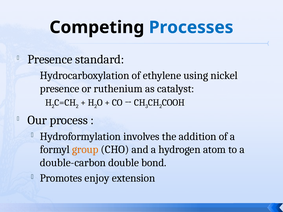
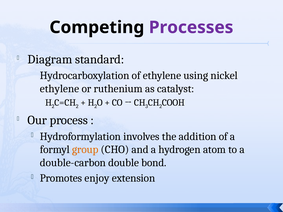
Processes colour: blue -> purple
Presence at (50, 59): Presence -> Diagram
presence at (60, 89): presence -> ethylene
